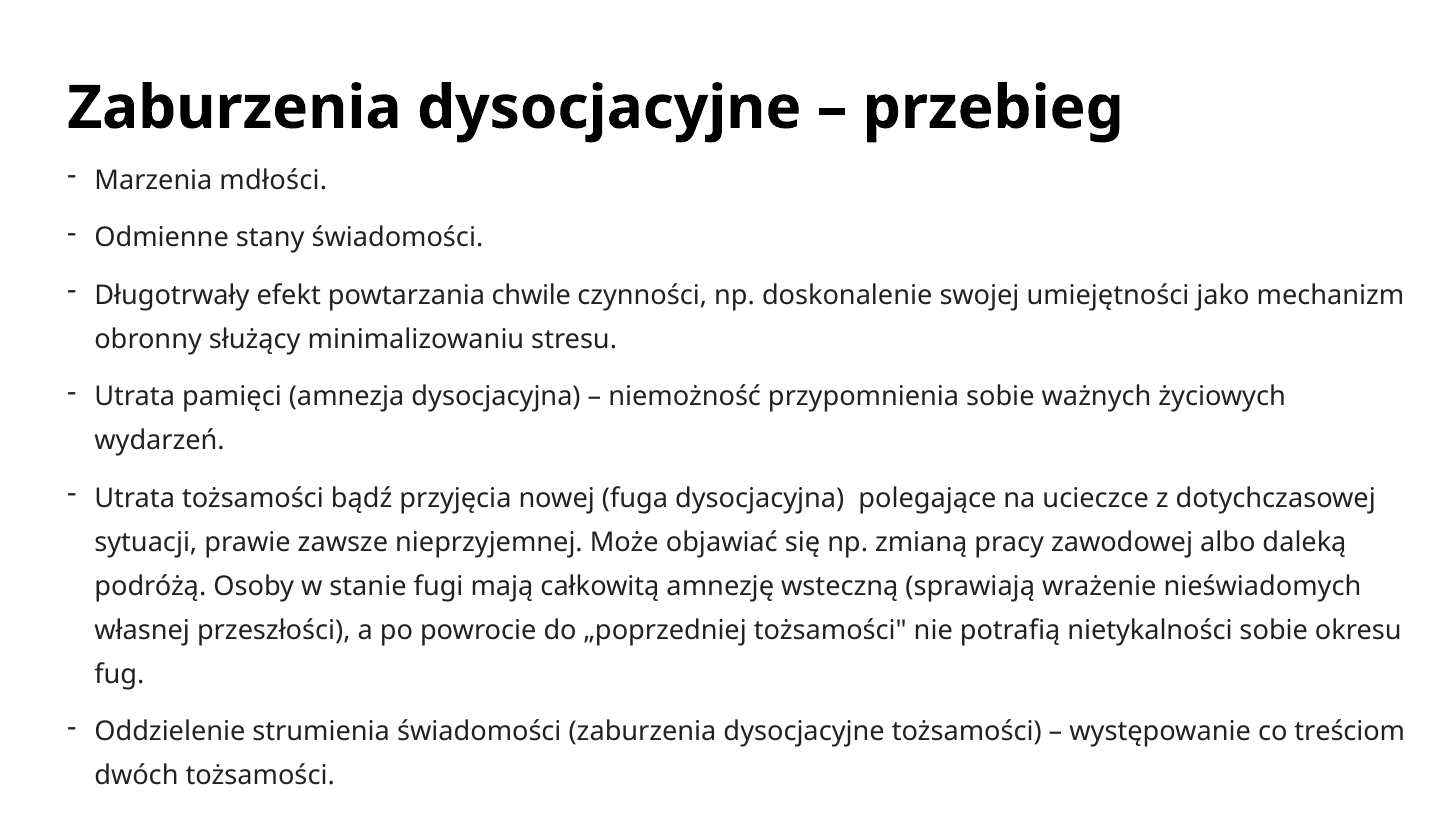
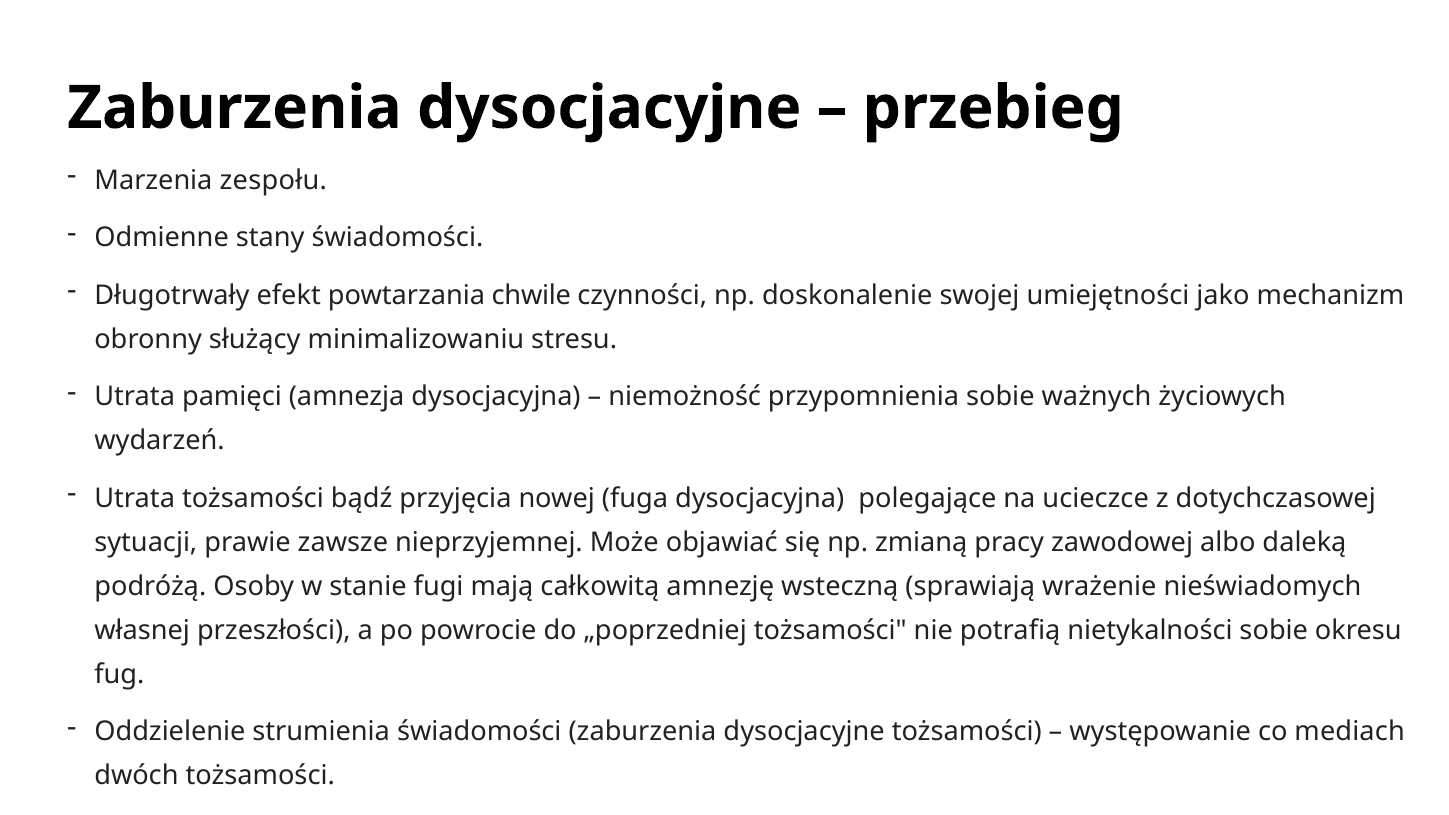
mdłości: mdłości -> zespołu
treściom: treściom -> mediach
